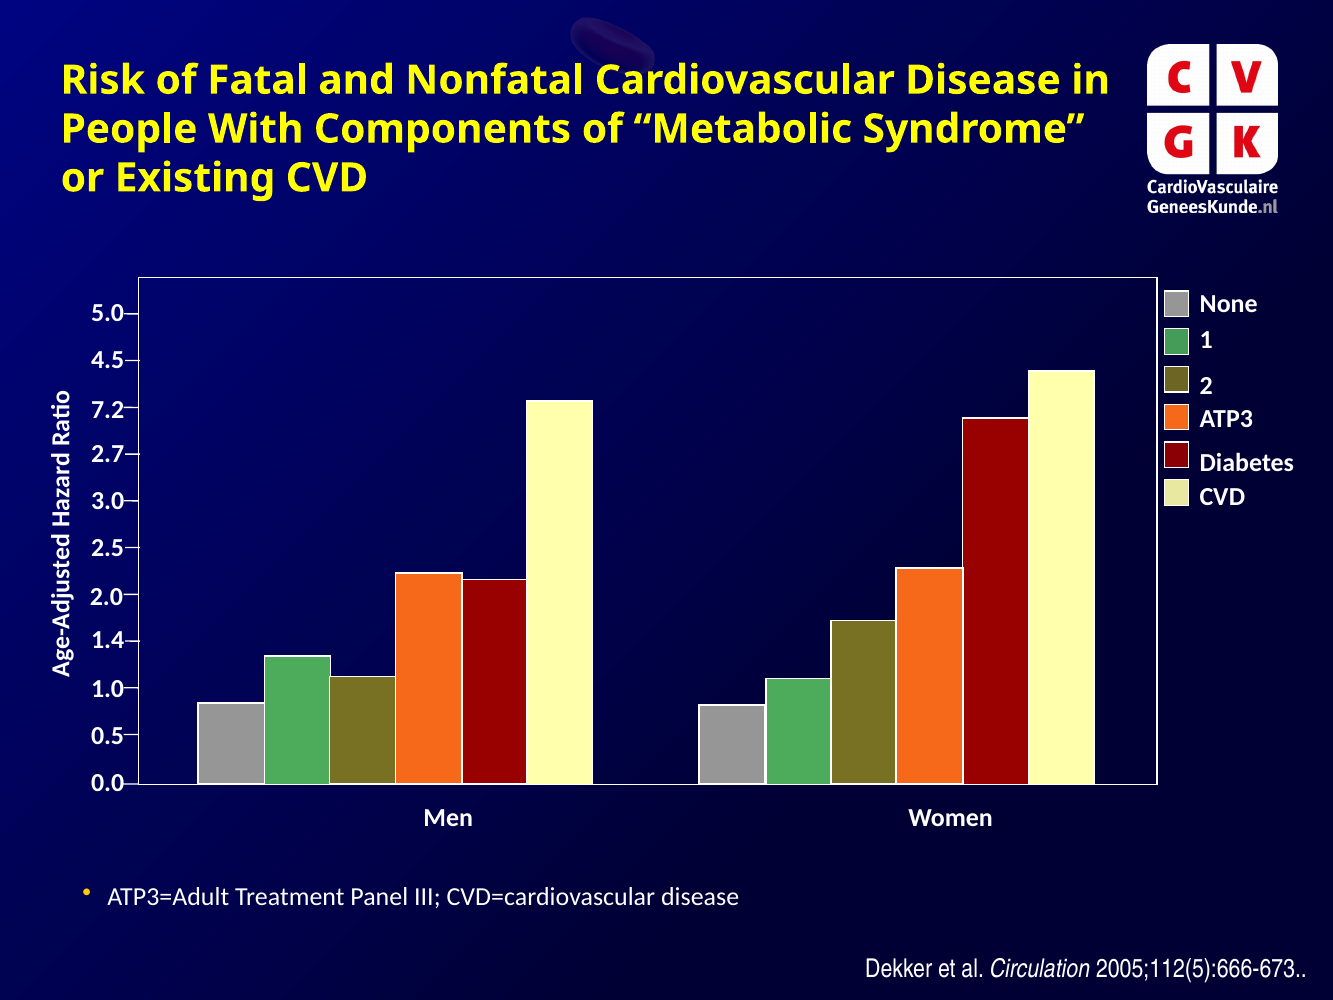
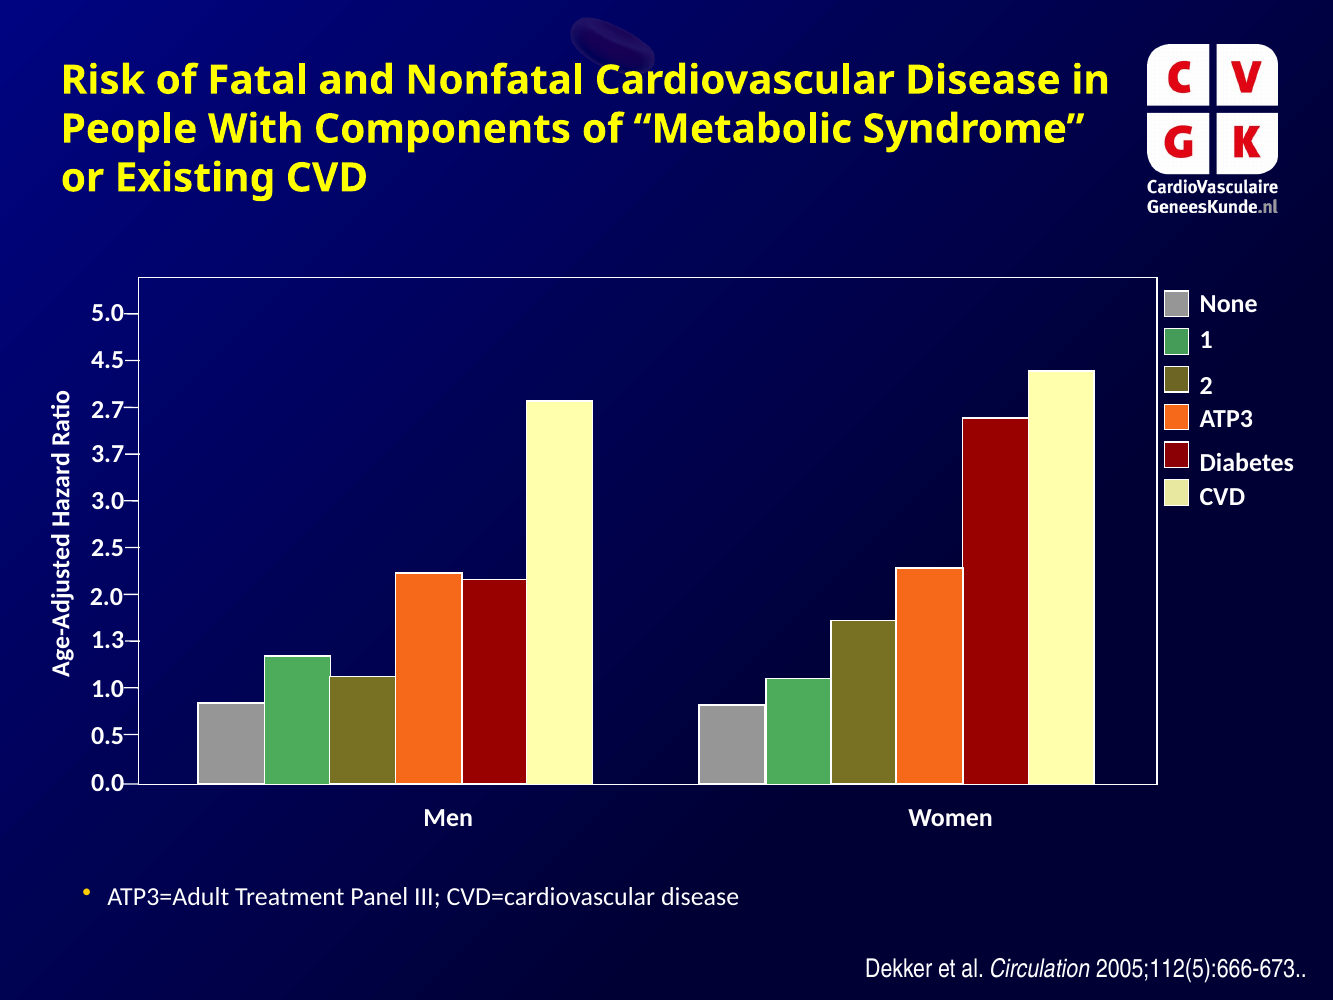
7.2: 7.2 -> 2.7
2.7: 2.7 -> 3.7
1.4: 1.4 -> 1.3
